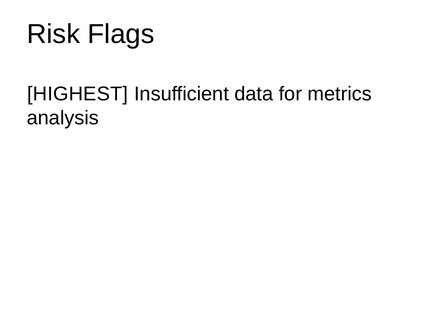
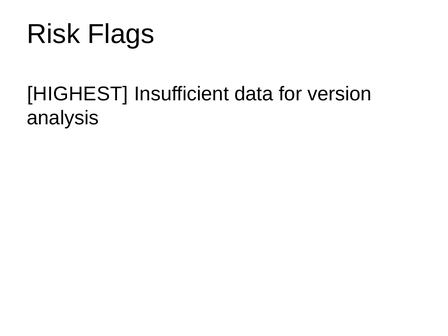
metrics: metrics -> version
